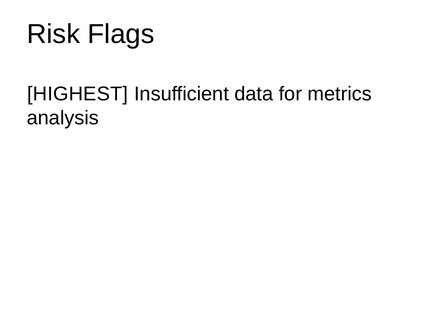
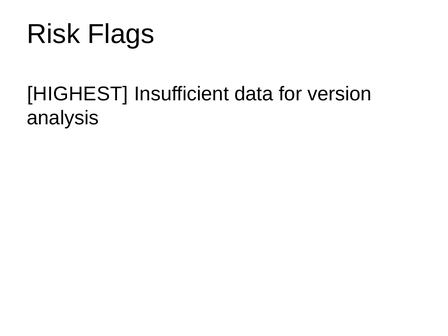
metrics: metrics -> version
